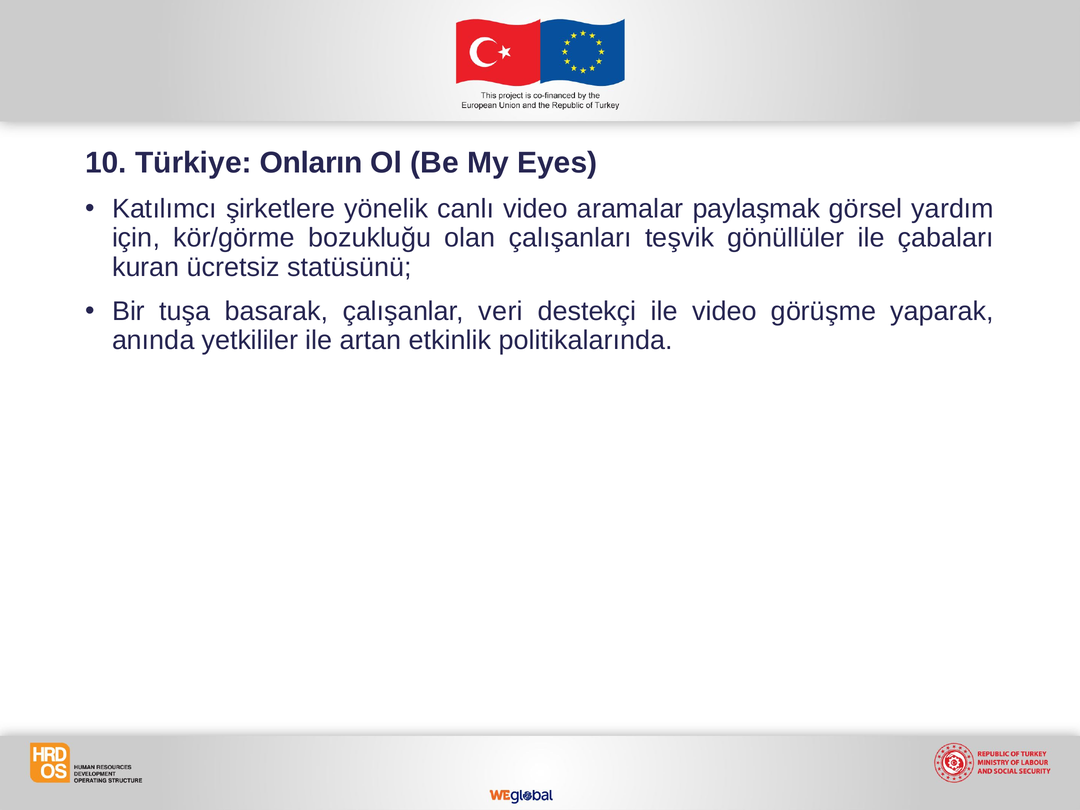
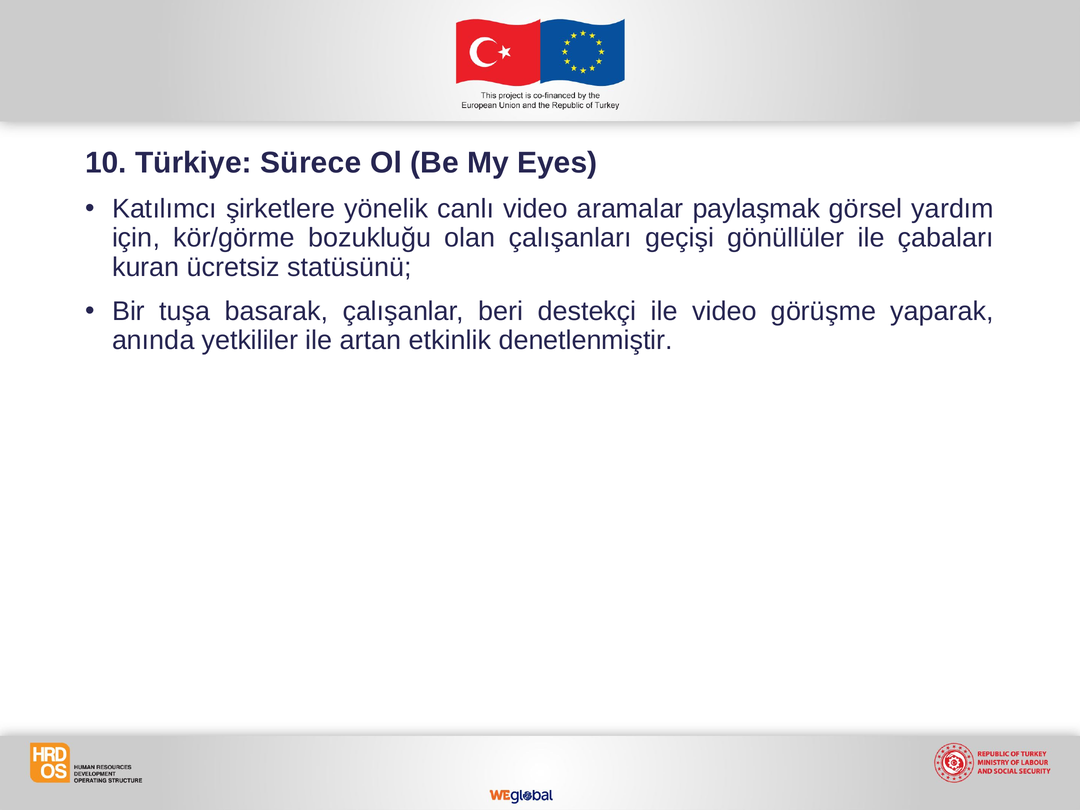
Onların: Onların -> Sürece
teşvik: teşvik -> geçişi
veri: veri -> beri
politikalarında: politikalarında -> denetlenmiştir
